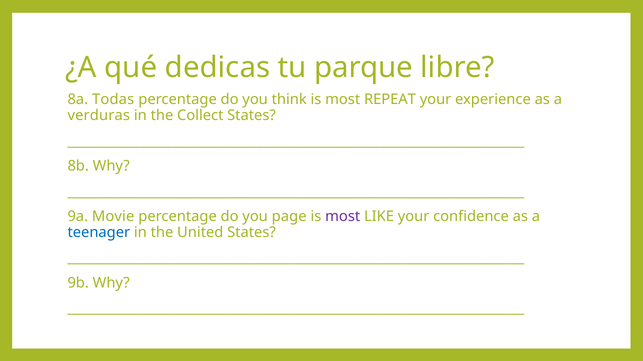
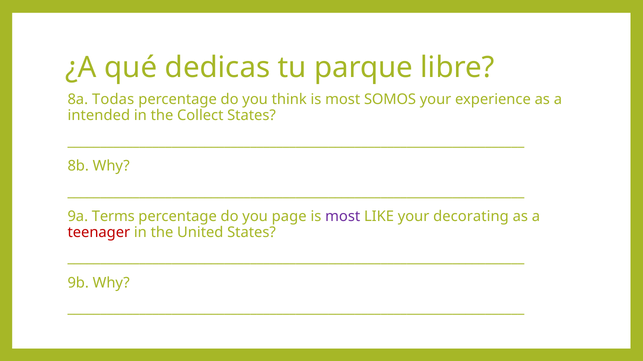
REPEAT: REPEAT -> SOMOS
verduras: verduras -> intended
Movie: Movie -> Terms
confidence: confidence -> decorating
teenager colour: blue -> red
